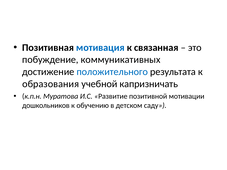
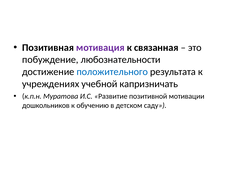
мотивация colour: blue -> purple
коммуникативных: коммуникативных -> любознательности
образования: образования -> учреждениях
